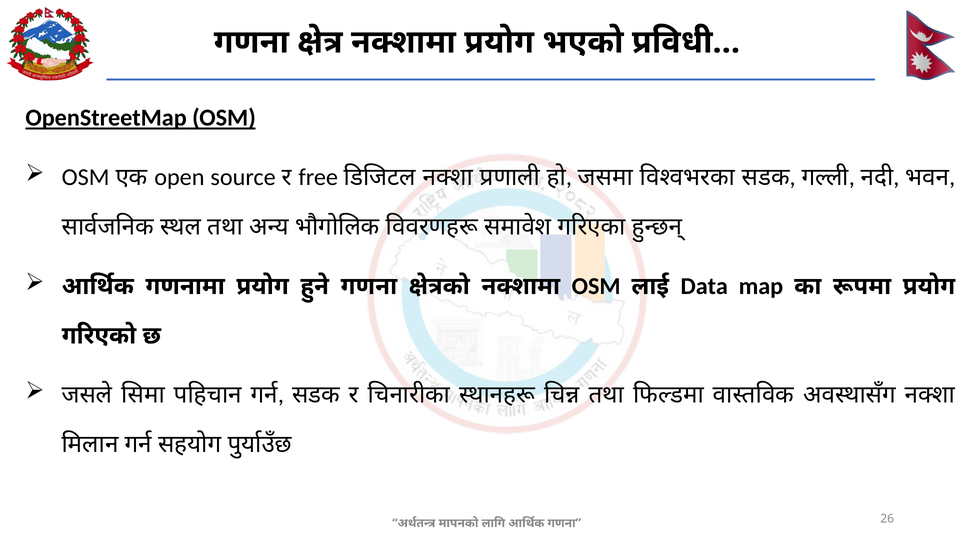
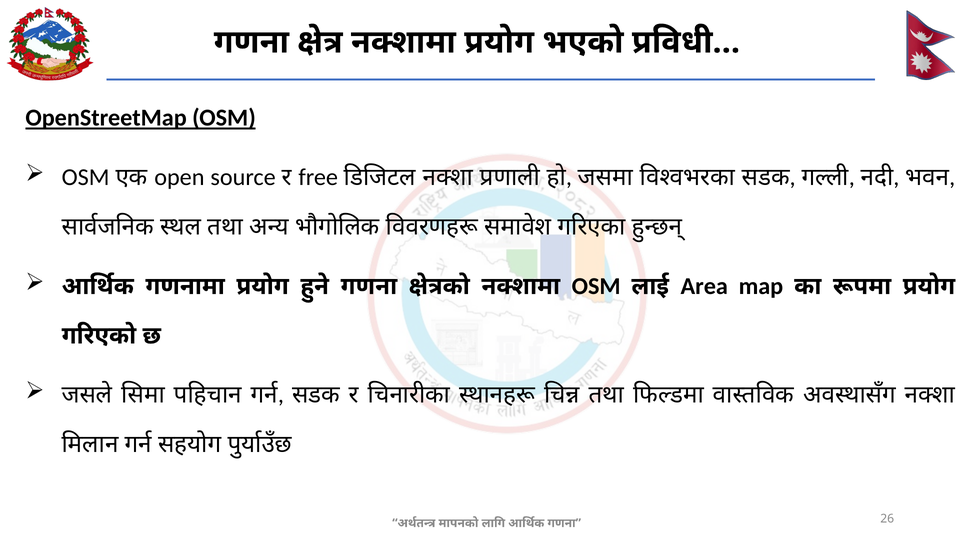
Data: Data -> Area
